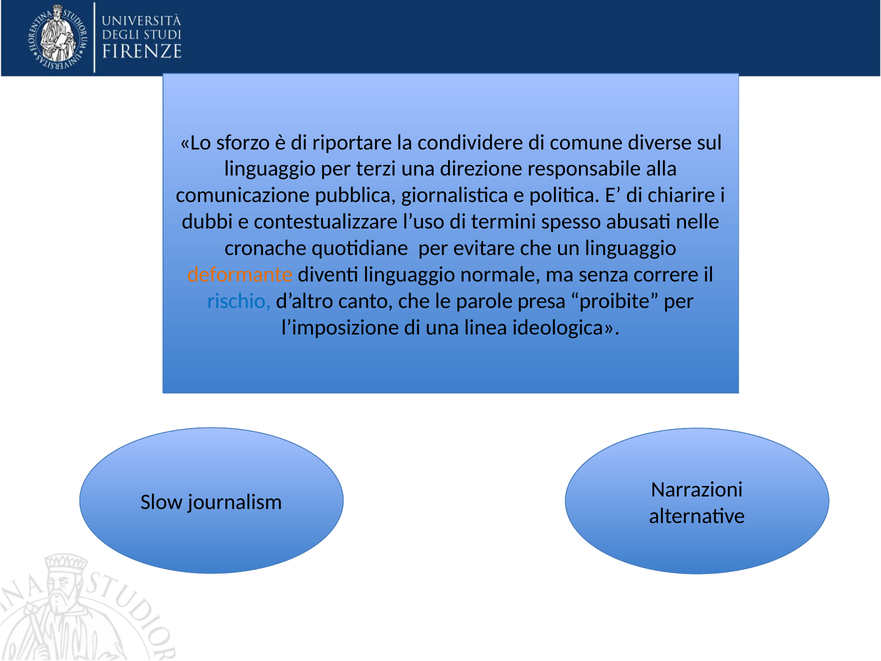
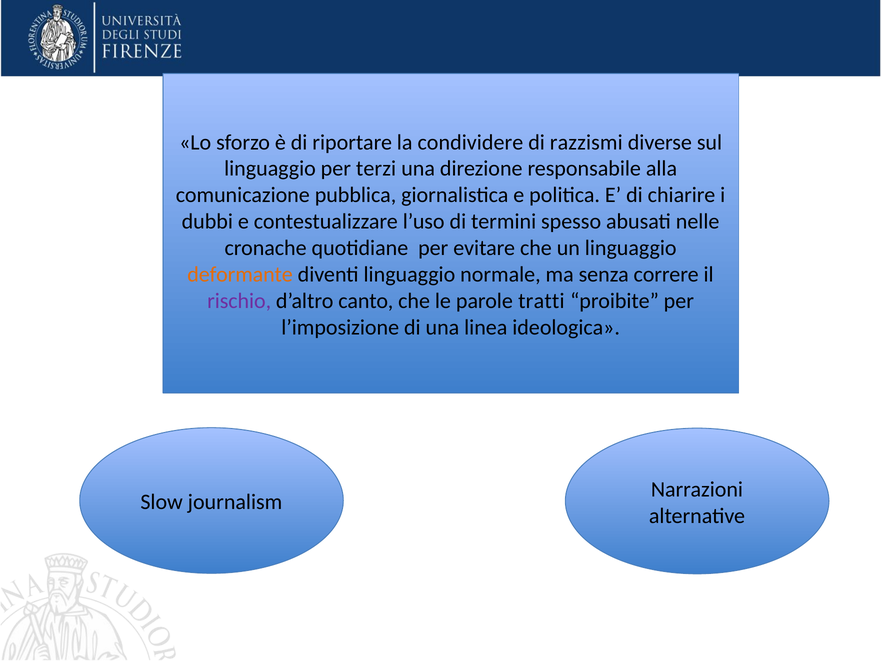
comune: comune -> razzismi
rischio colour: blue -> purple
presa: presa -> tratti
